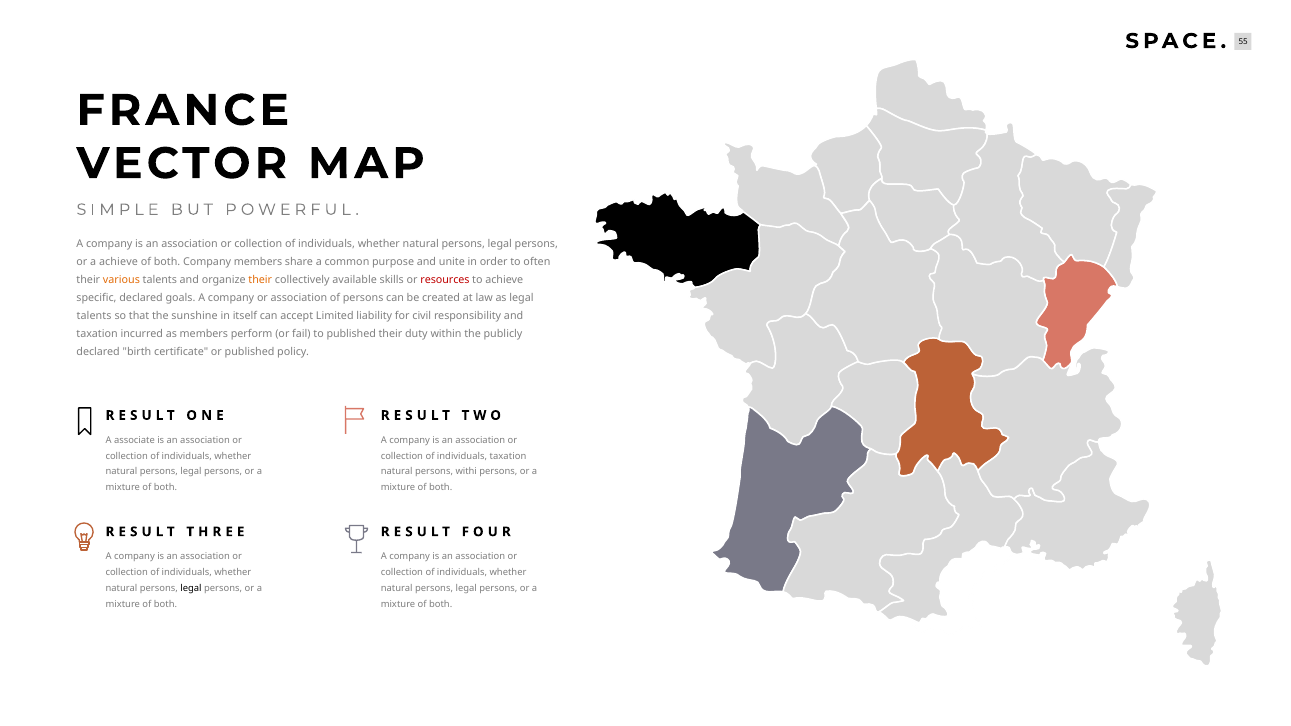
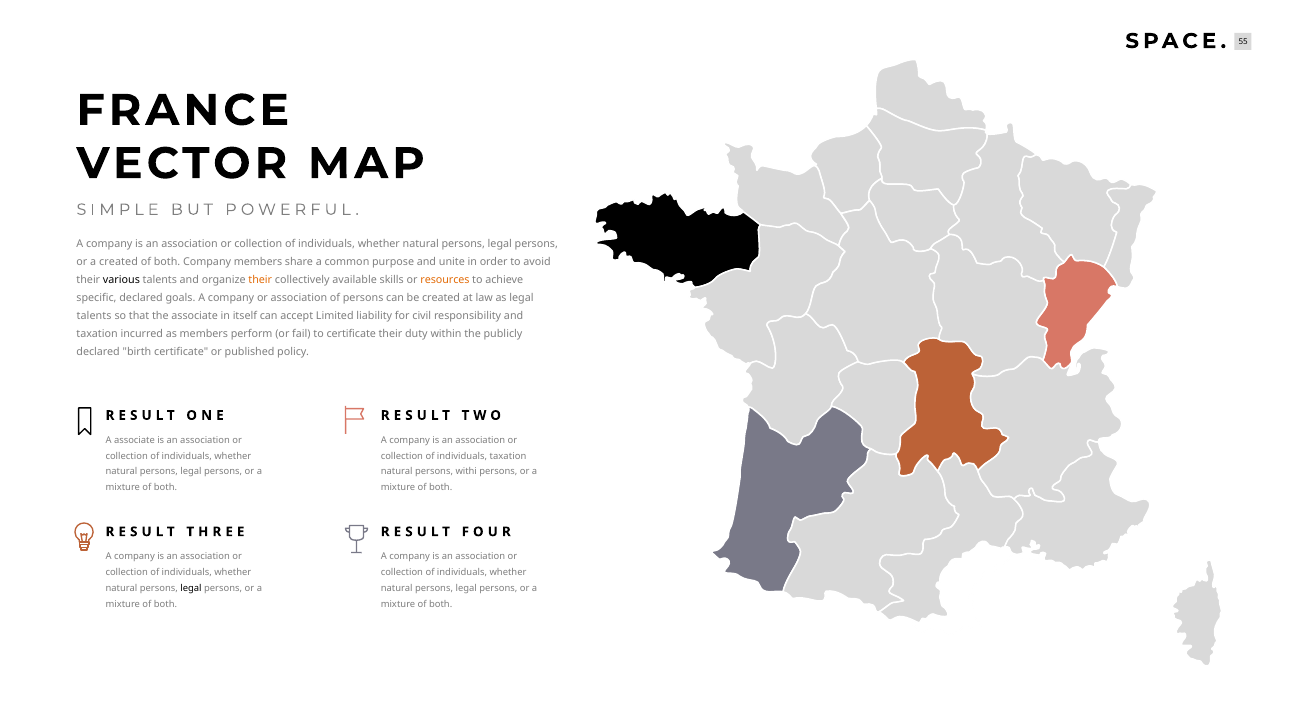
a achieve: achieve -> created
often: often -> avoid
various colour: orange -> black
resources colour: red -> orange
the sunshine: sunshine -> associate
to published: published -> certificate
